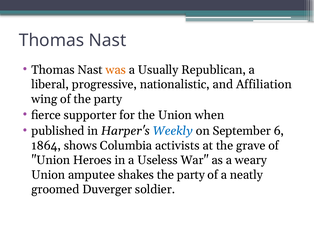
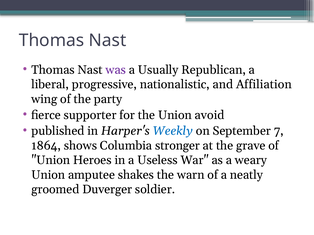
was colour: orange -> purple
when: when -> avoid
6: 6 -> 7
activists: activists -> stronger
shakes the party: party -> warn
